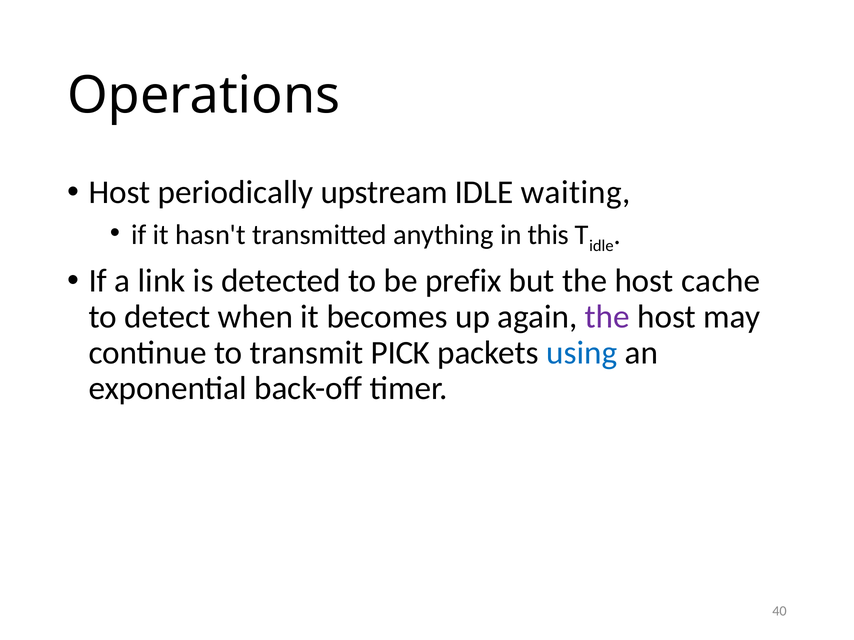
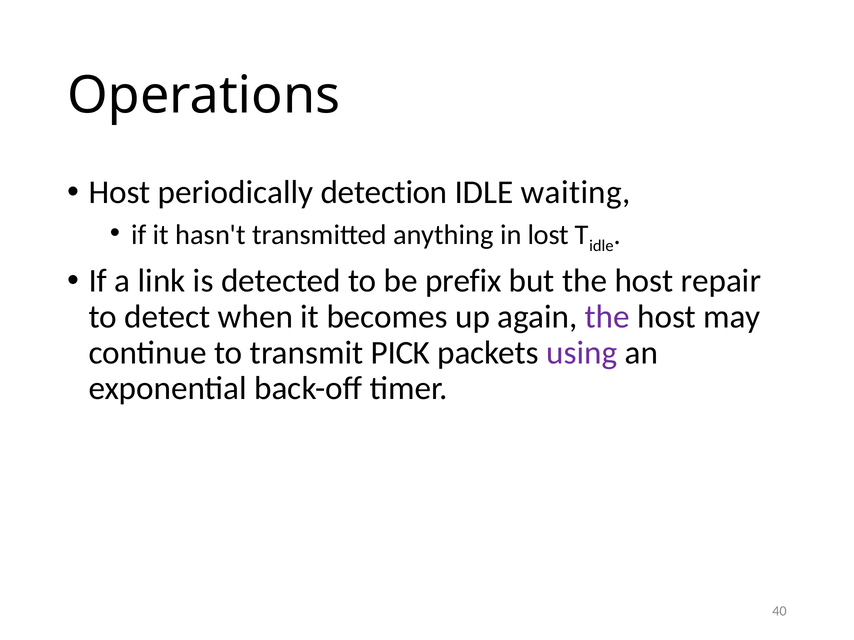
upstream: upstream -> detection
this: this -> lost
cache: cache -> repair
using colour: blue -> purple
